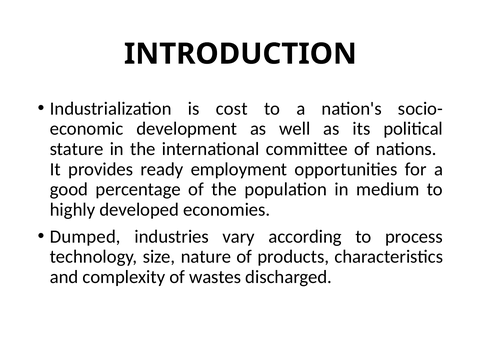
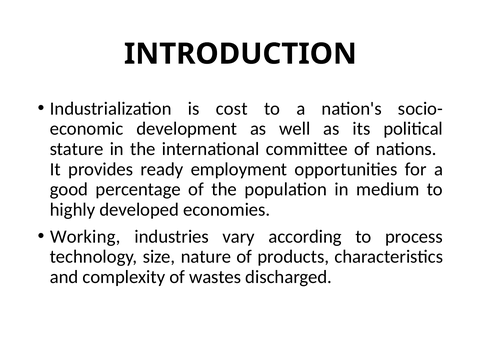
Dumped: Dumped -> Working
